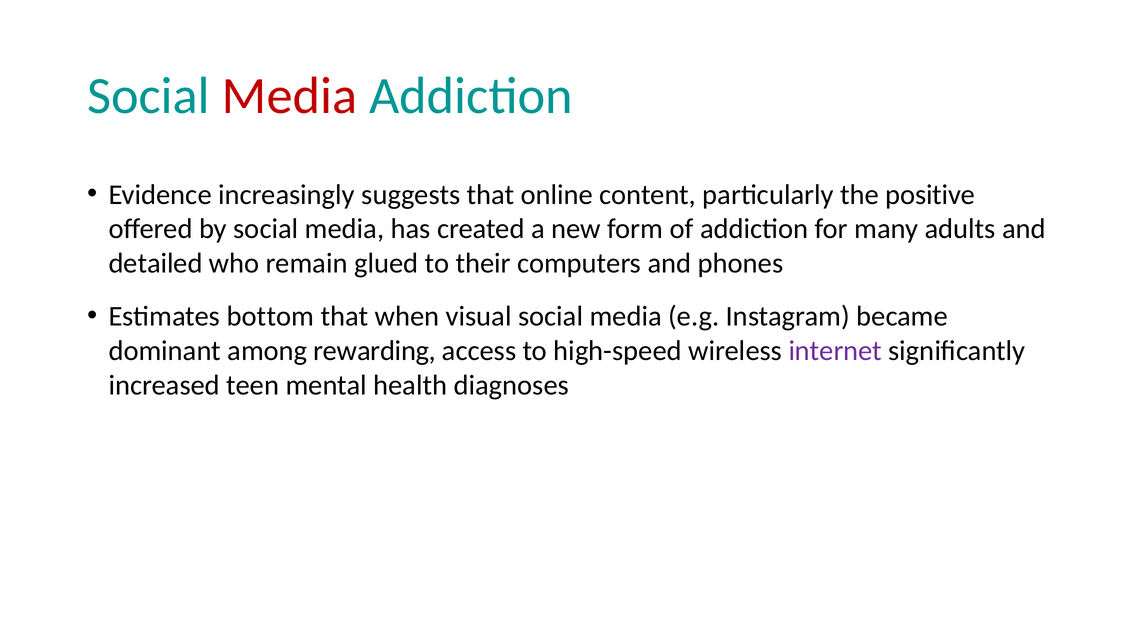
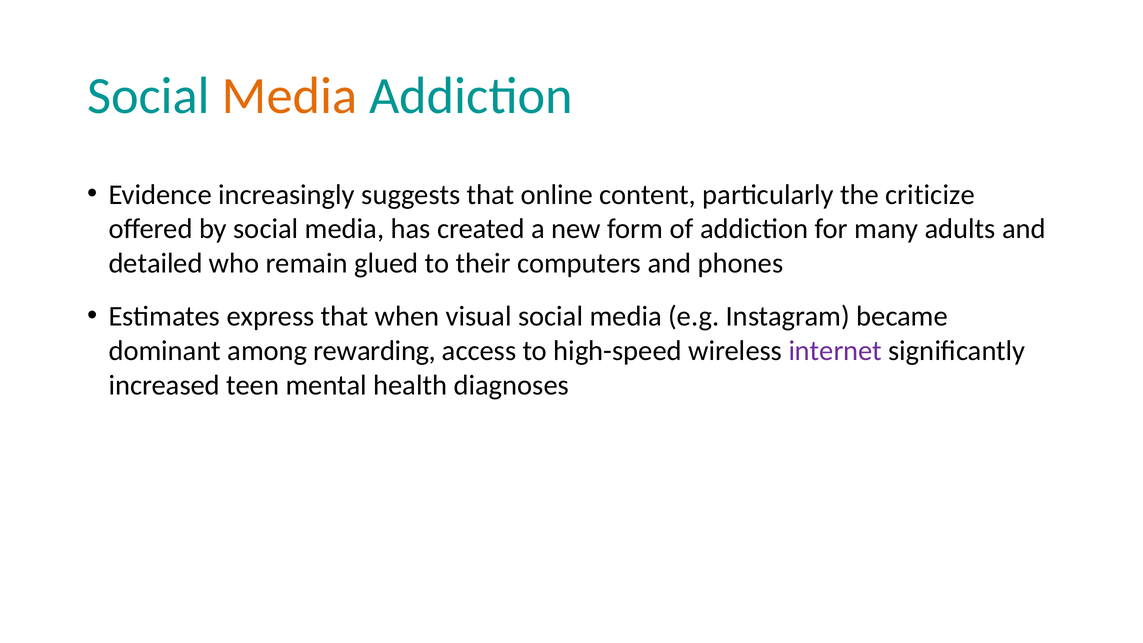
Media at (290, 96) colour: red -> orange
positive: positive -> criticize
bottom: bottom -> express
